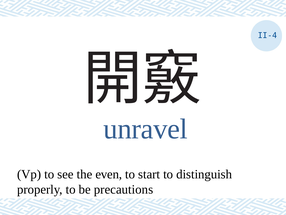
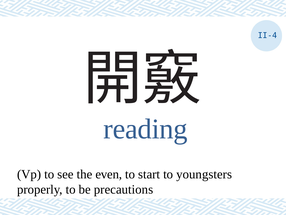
unravel: unravel -> reading
distinguish: distinguish -> youngsters
